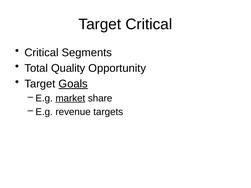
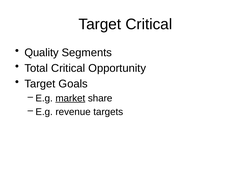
Critical at (42, 53): Critical -> Quality
Total Quality: Quality -> Critical
Goals underline: present -> none
